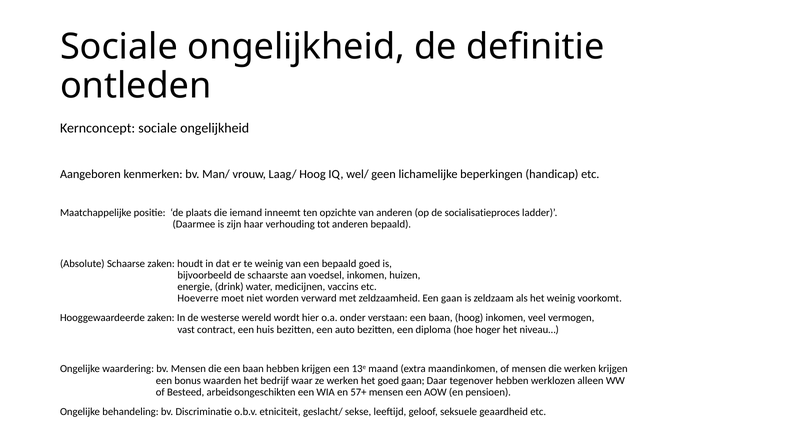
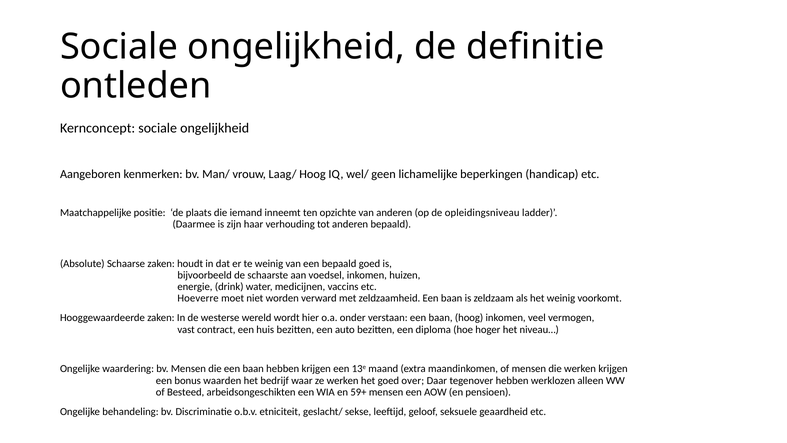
socialisatieproces: socialisatieproces -> opleidingsniveau
zeldzaamheid Een gaan: gaan -> baan
goed gaan: gaan -> over
57+: 57+ -> 59+
